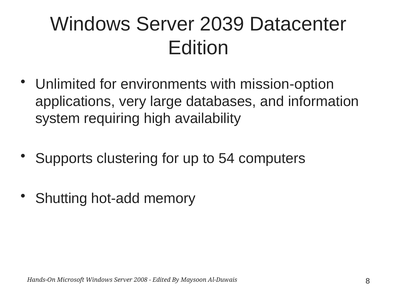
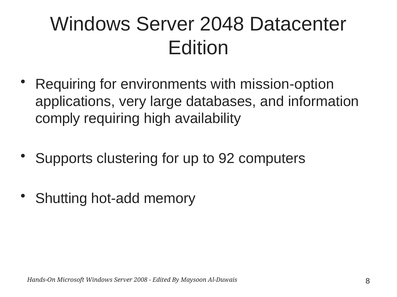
2039: 2039 -> 2048
Unlimited at (66, 84): Unlimited -> Requiring
system: system -> comply
54: 54 -> 92
